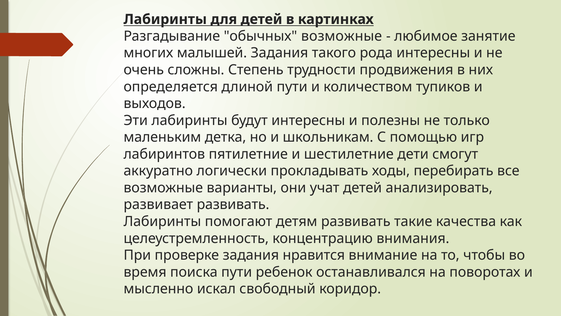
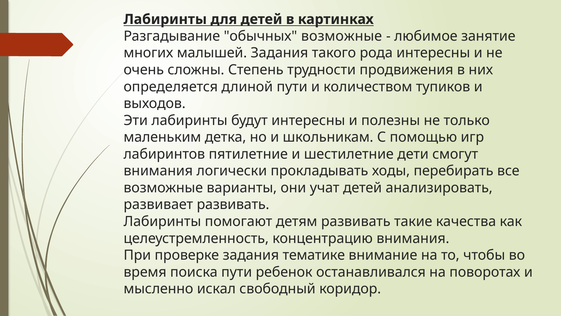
аккуратно at (158, 171): аккуратно -> внимания
нравится: нравится -> тематике
